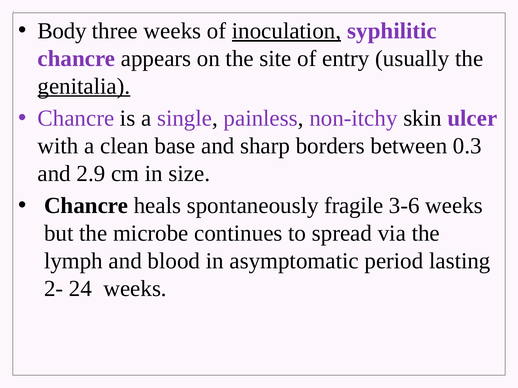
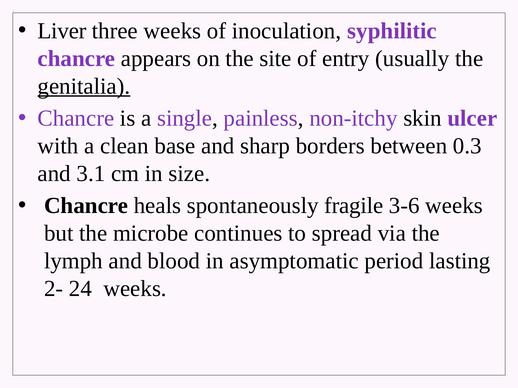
Body: Body -> Liver
inoculation underline: present -> none
2.9: 2.9 -> 3.1
